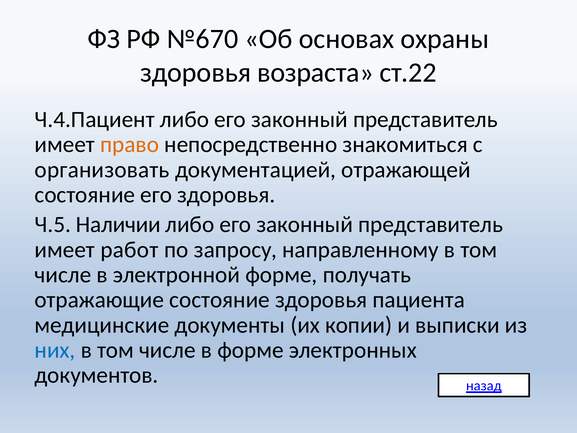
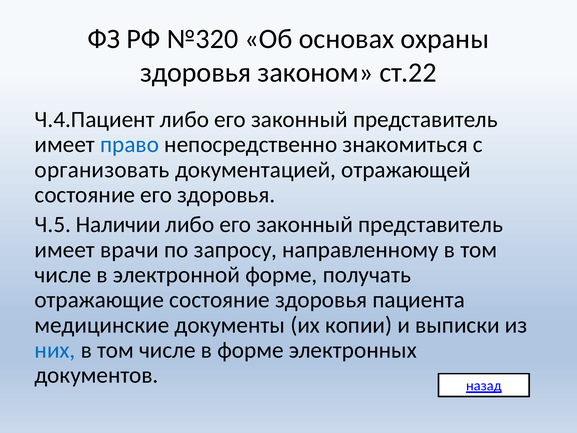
№670: №670 -> №320
возраста: возраста -> законом
право colour: orange -> blue
работ: работ -> врачи
